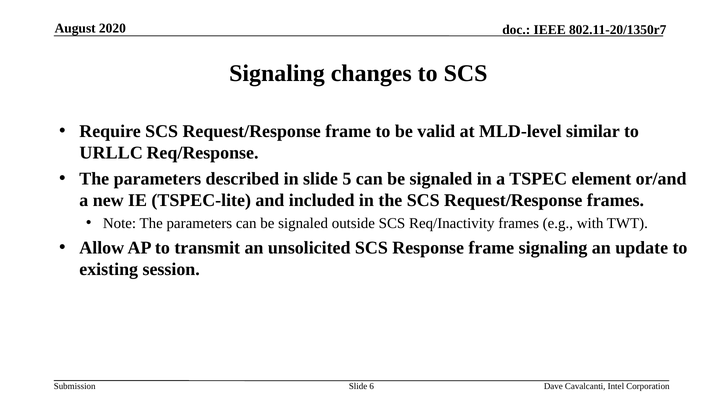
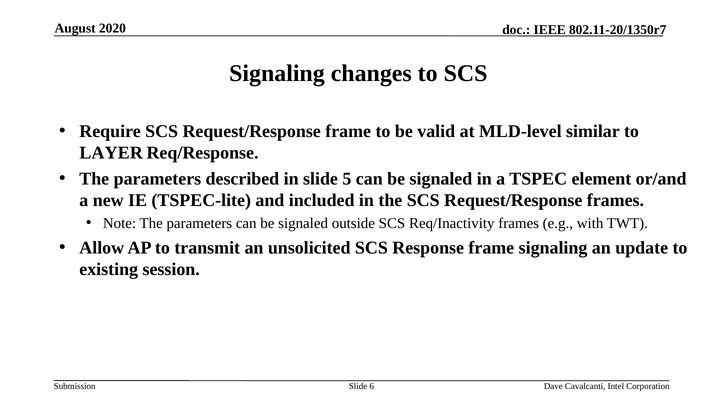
URLLC: URLLC -> LAYER
